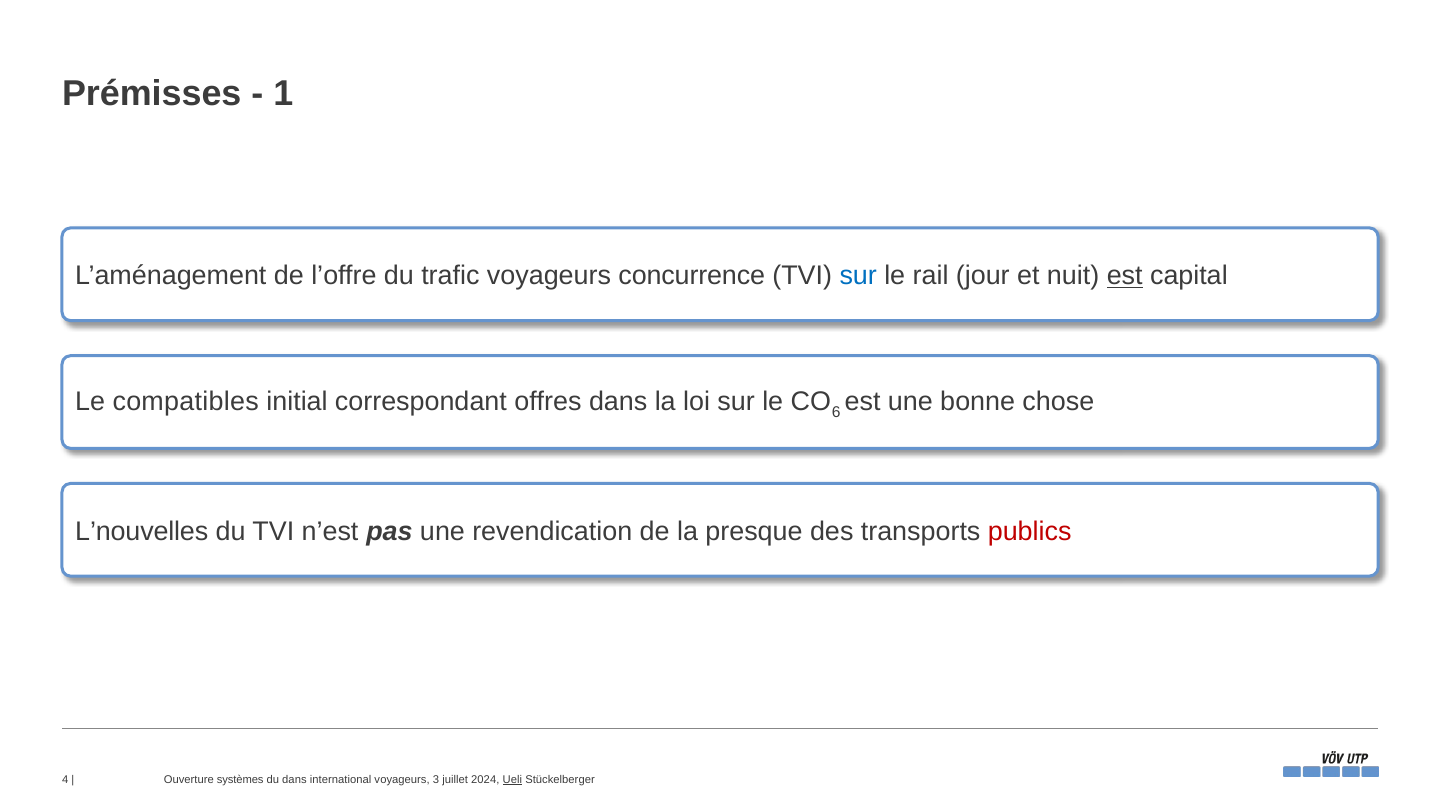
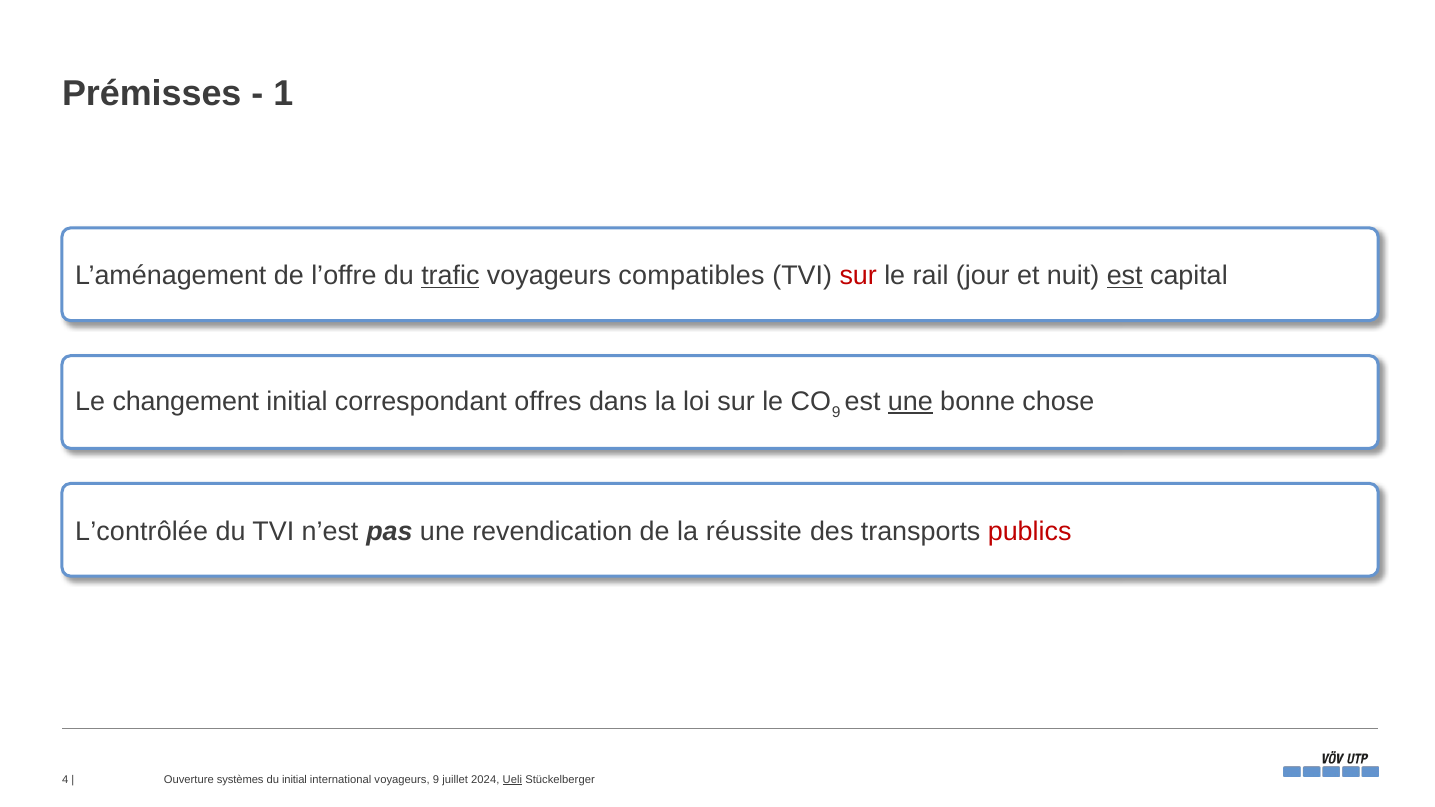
trafic underline: none -> present
concurrence: concurrence -> compatibles
sur at (858, 276) colour: blue -> red
compatibles: compatibles -> changement
6 at (836, 412): 6 -> 9
une at (910, 402) underline: none -> present
L’nouvelles: L’nouvelles -> L’contrôlée
presque: presque -> réussite
du dans: dans -> initial
voyageurs 3: 3 -> 9
